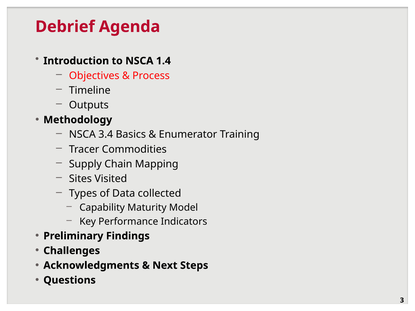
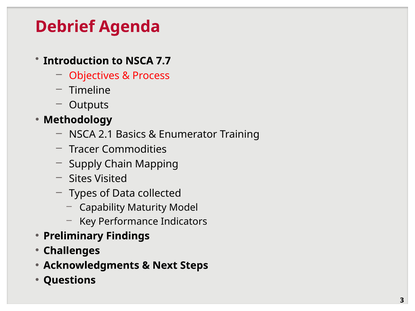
1.4: 1.4 -> 7.7
3.4: 3.4 -> 2.1
